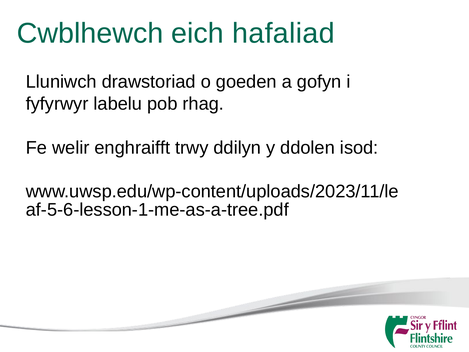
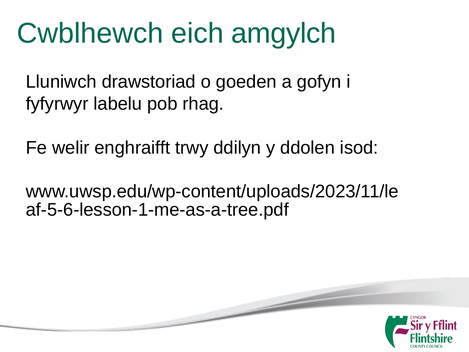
hafaliad: hafaliad -> amgylch
